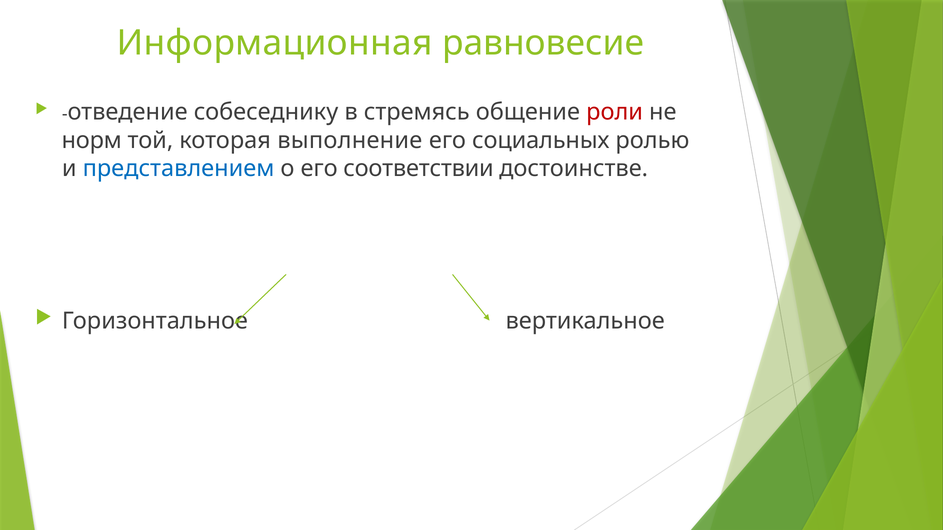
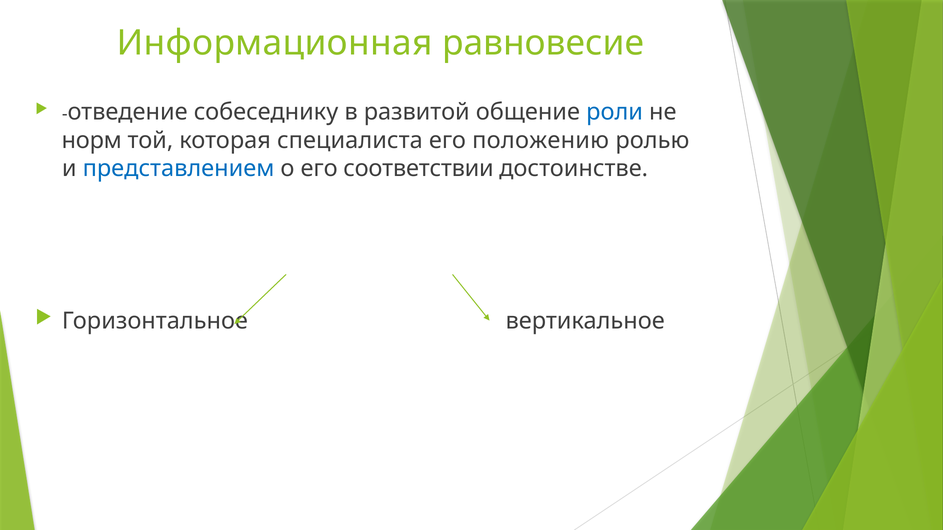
стремясь: стремясь -> развитой
роли colour: red -> blue
выполнение: выполнение -> специалиста
социальных: социальных -> положению
